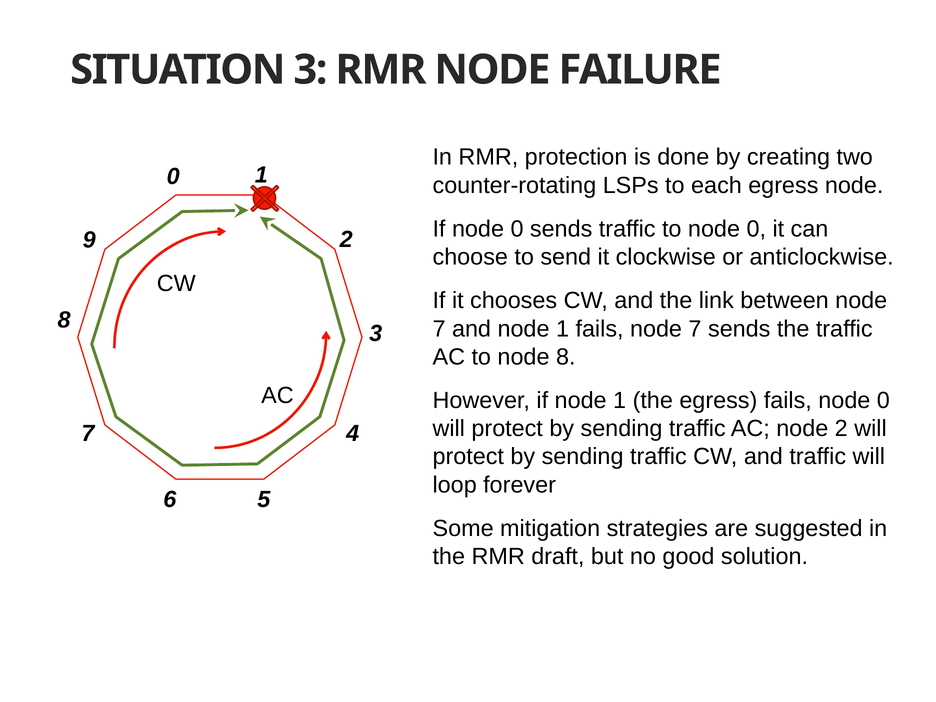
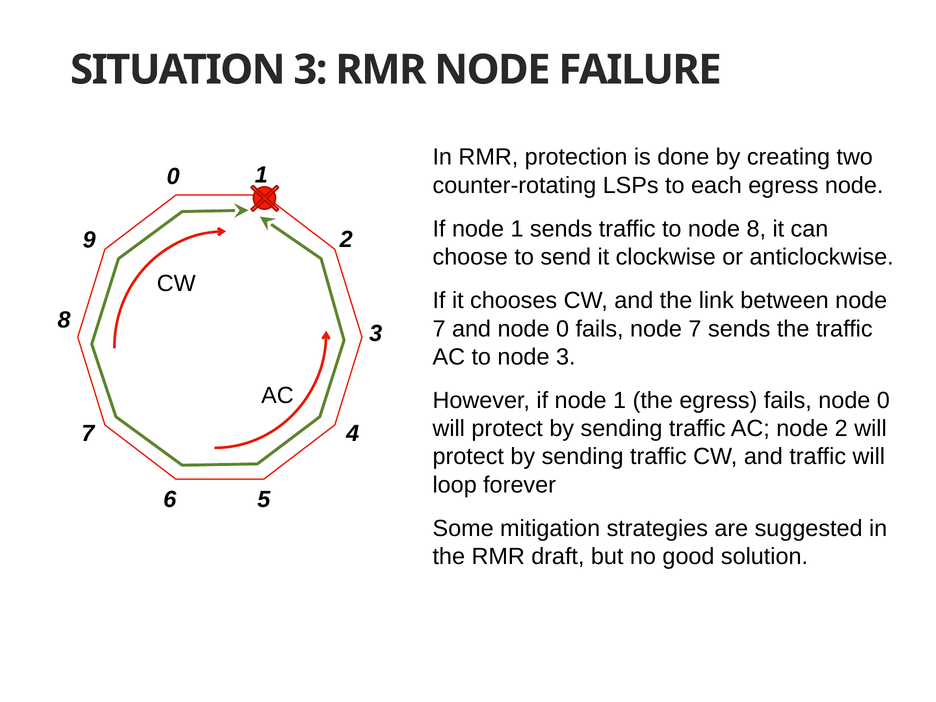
0 at (517, 229): 0 -> 1
to node 0: 0 -> 8
and node 1: 1 -> 0
node 8: 8 -> 3
